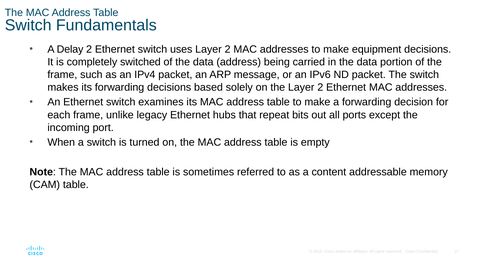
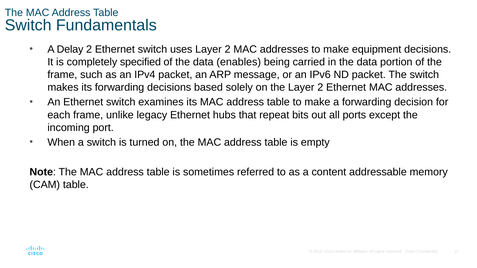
switched: switched -> specified
data address: address -> enables
